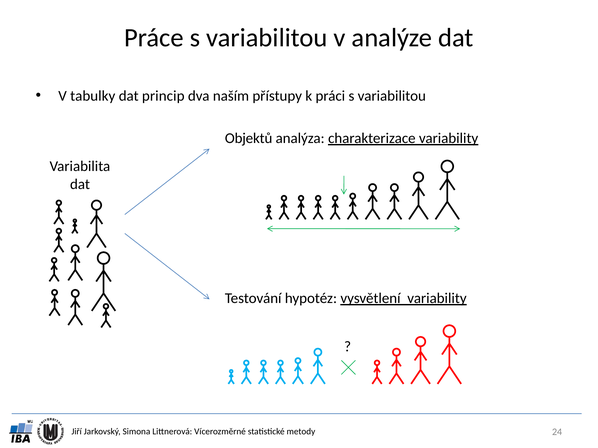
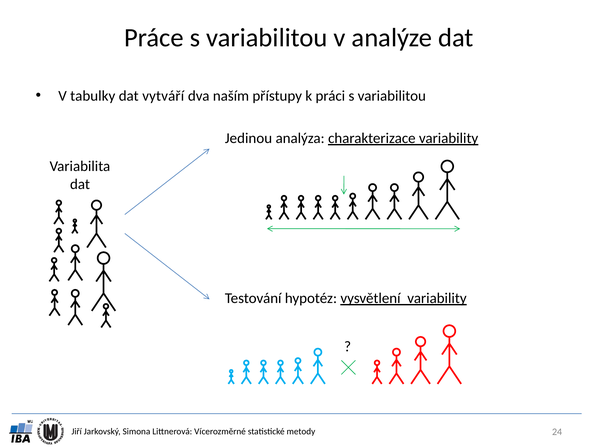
princip: princip -> vytváří
Objektů: Objektů -> Jedinou
